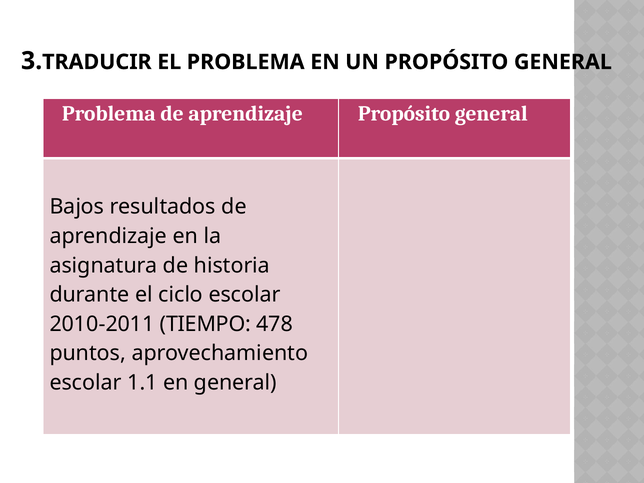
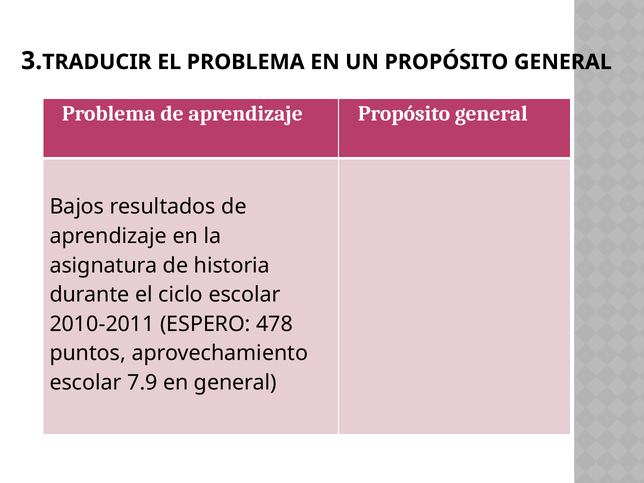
TIEMPO: TIEMPO -> ESPERO
1.1: 1.1 -> 7.9
